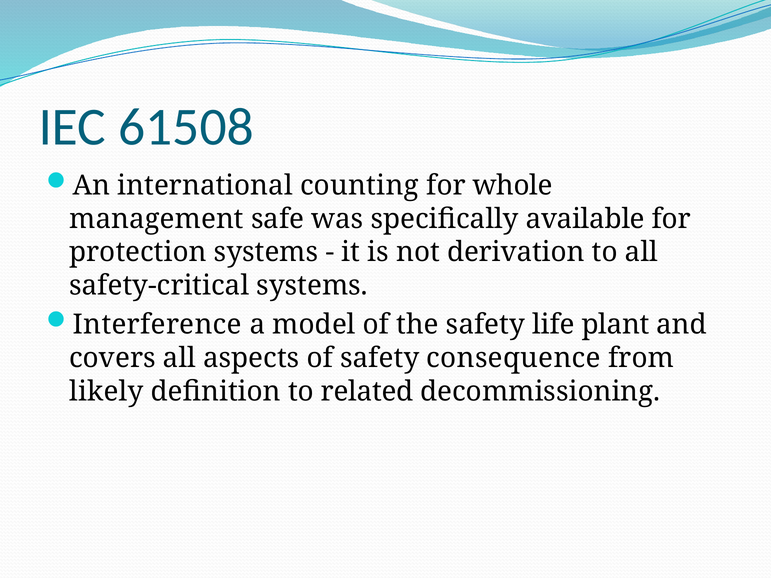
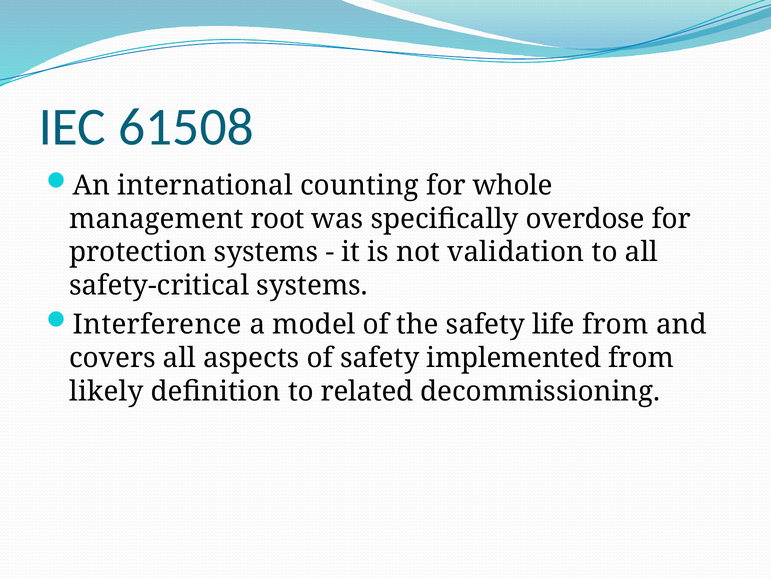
safe: safe -> root
available: available -> overdose
derivation: derivation -> validation
life plant: plant -> from
consequence: consequence -> implemented
